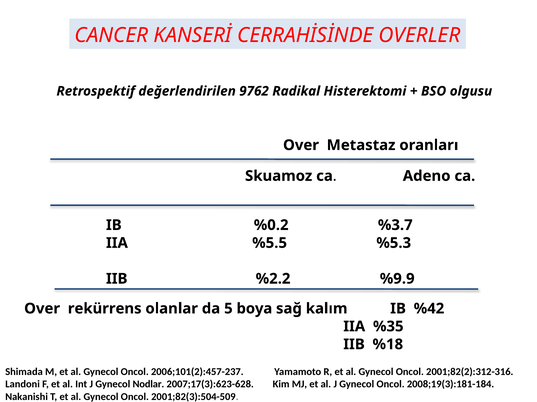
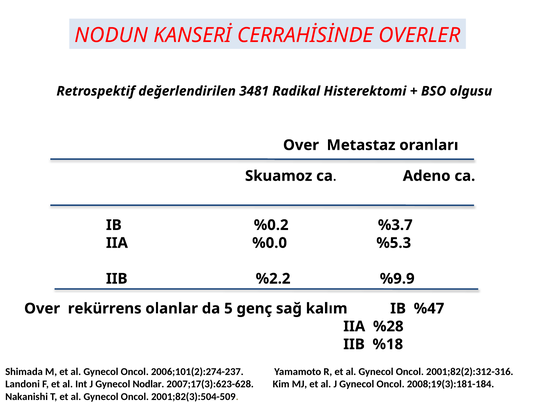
CANCER: CANCER -> NODUN
9762: 9762 -> 3481
%5.5: %5.5 -> %0.0
boya: boya -> genç
%42: %42 -> %47
%35: %35 -> %28
2006;101(2):457-237: 2006;101(2):457-237 -> 2006;101(2):274-237
